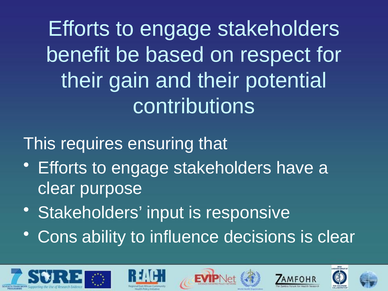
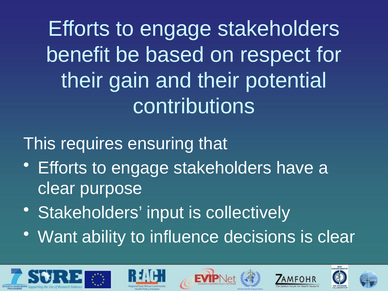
responsive: responsive -> collectively
Cons: Cons -> Want
